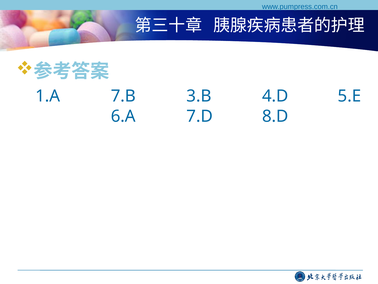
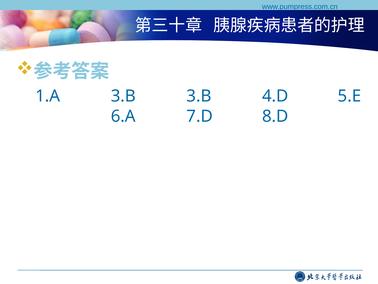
1.A 7.B: 7.B -> 3.B
